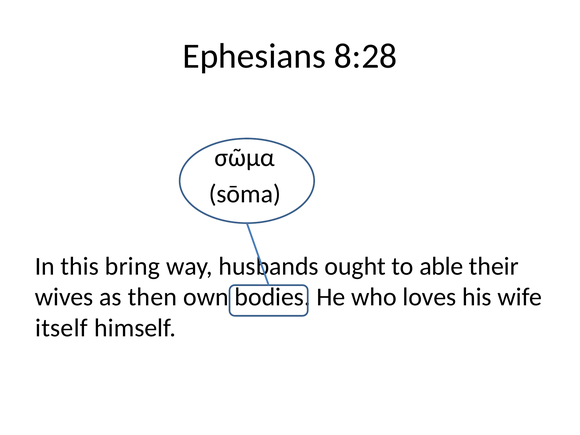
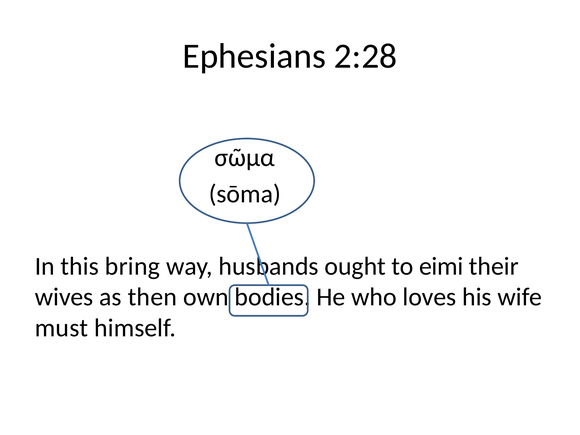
8:28: 8:28 -> 2:28
able: able -> eimi
itself: itself -> must
